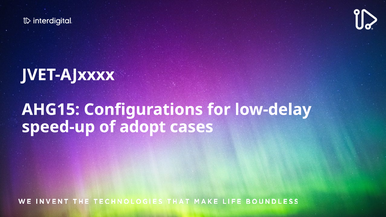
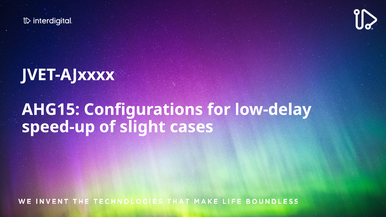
adopt: adopt -> slight
